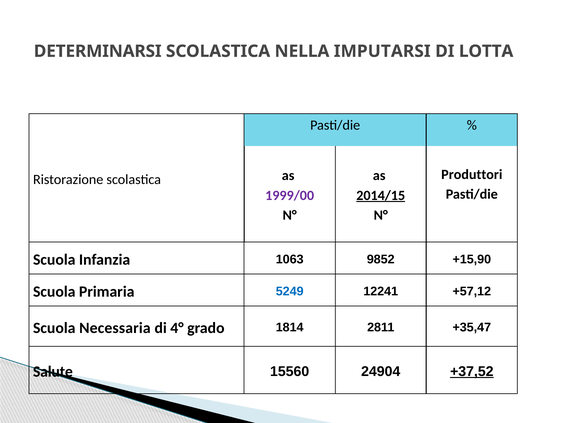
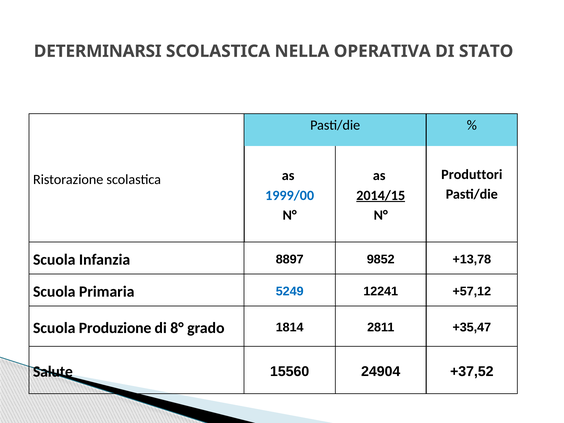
IMPUTARSI: IMPUTARSI -> OPERATIVA
LOTTA: LOTTA -> STATO
1999/00 colour: purple -> blue
1063: 1063 -> 8897
+15,90: +15,90 -> +13,78
Necessaria: Necessaria -> Produzione
4°: 4° -> 8°
+37,52 underline: present -> none
